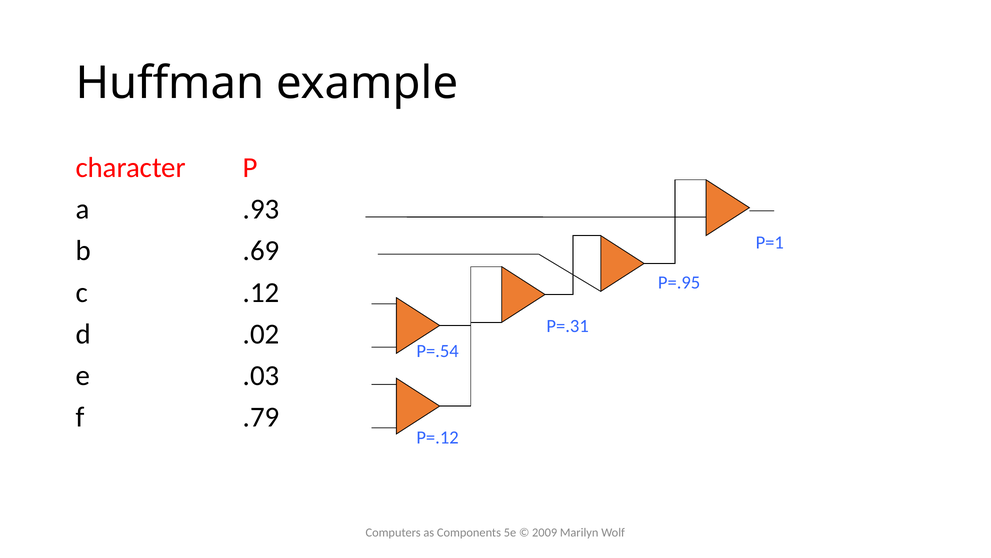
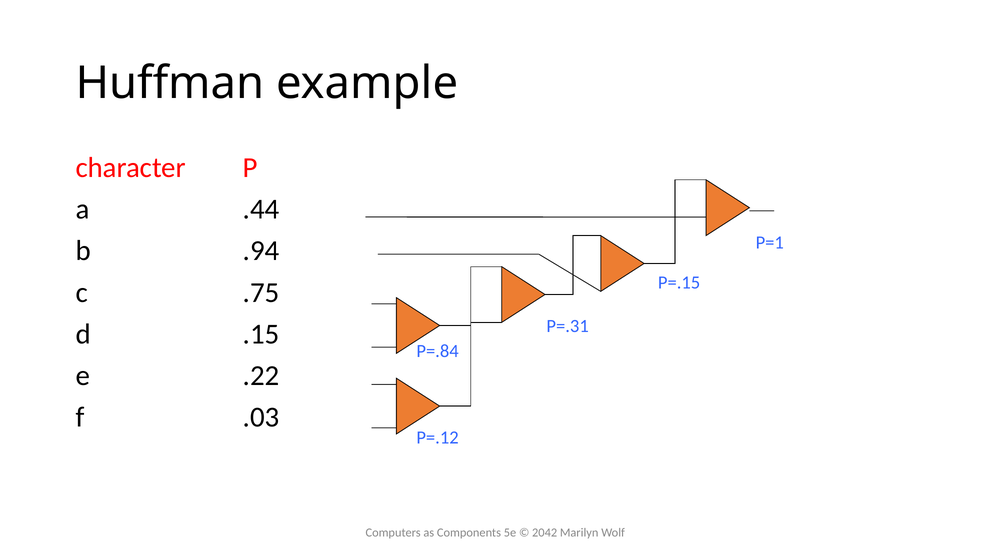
.93: .93 -> .44
.69: .69 -> .94
P=.95: P=.95 -> P=.15
.12: .12 -> .75
.02: .02 -> .15
P=.54: P=.54 -> P=.84
.03: .03 -> .22
.79: .79 -> .03
2009: 2009 -> 2042
